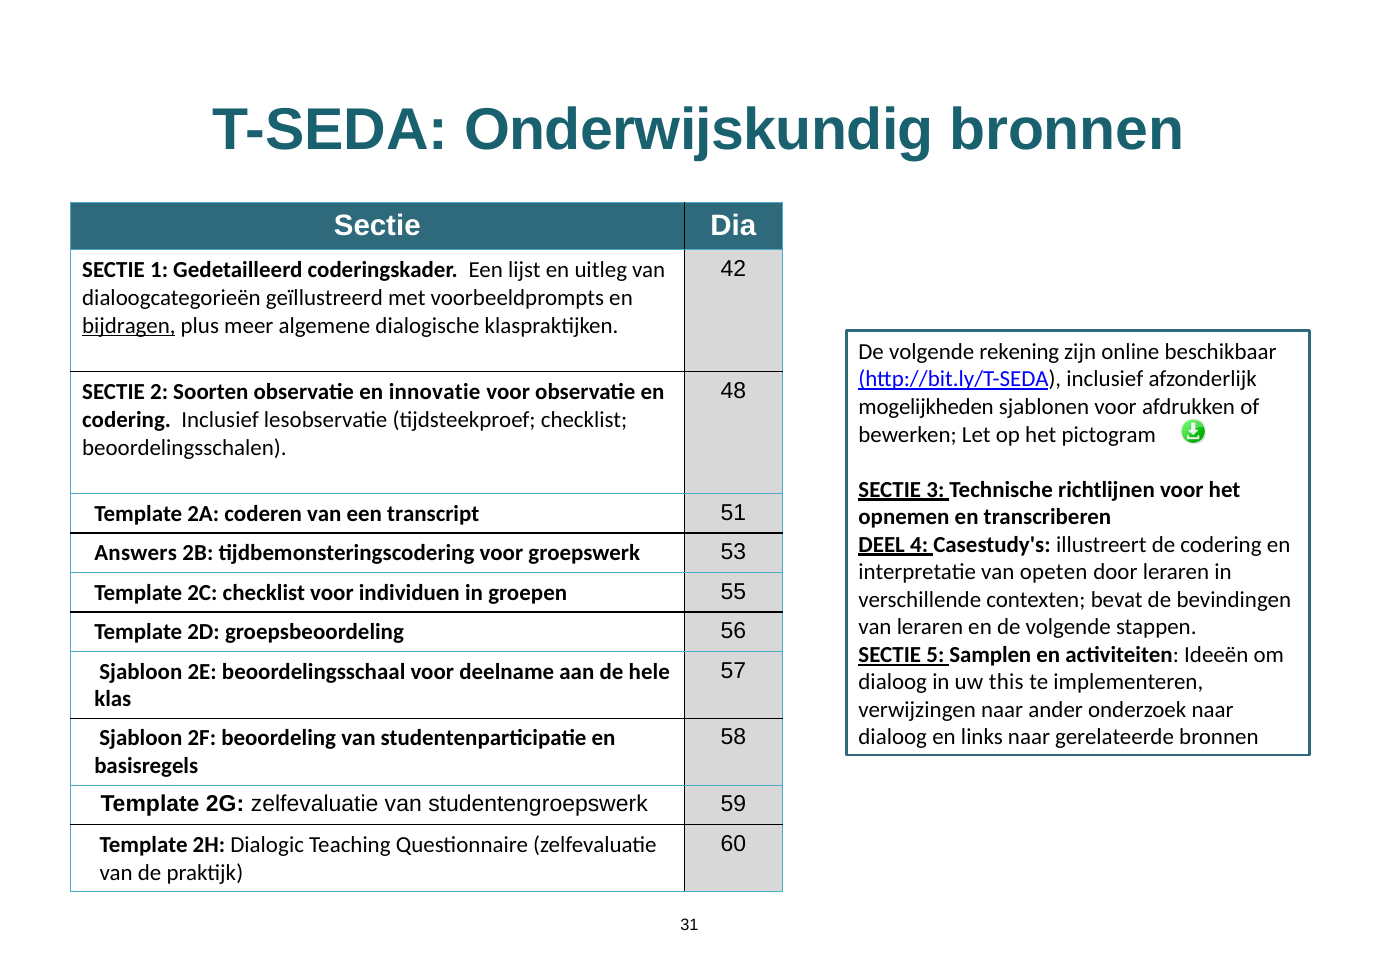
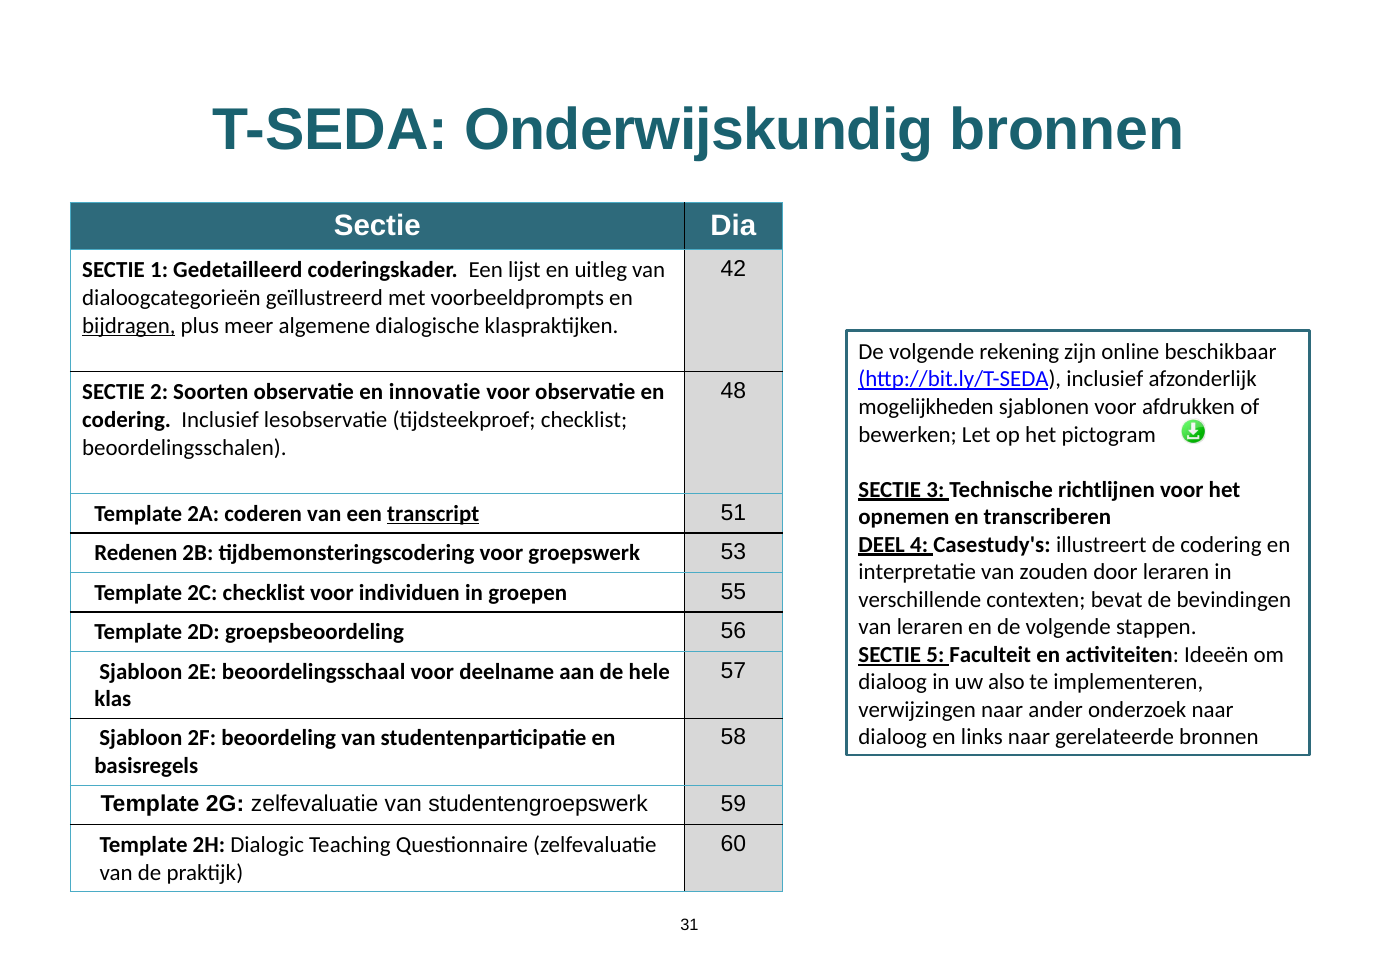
transcript underline: none -> present
Answers: Answers -> Redenen
opeten: opeten -> zouden
Samplen: Samplen -> Faculteit
this: this -> also
